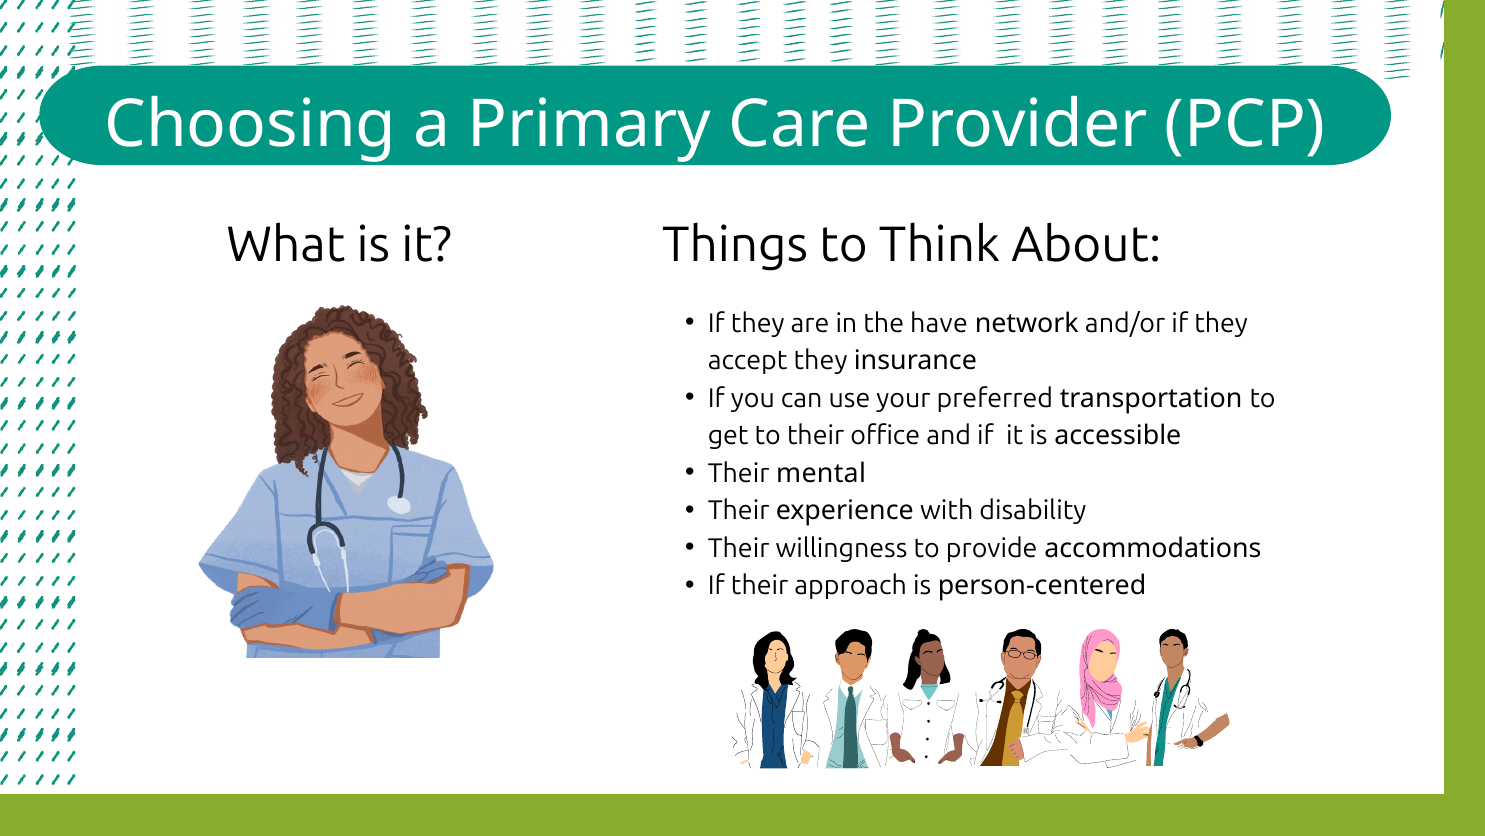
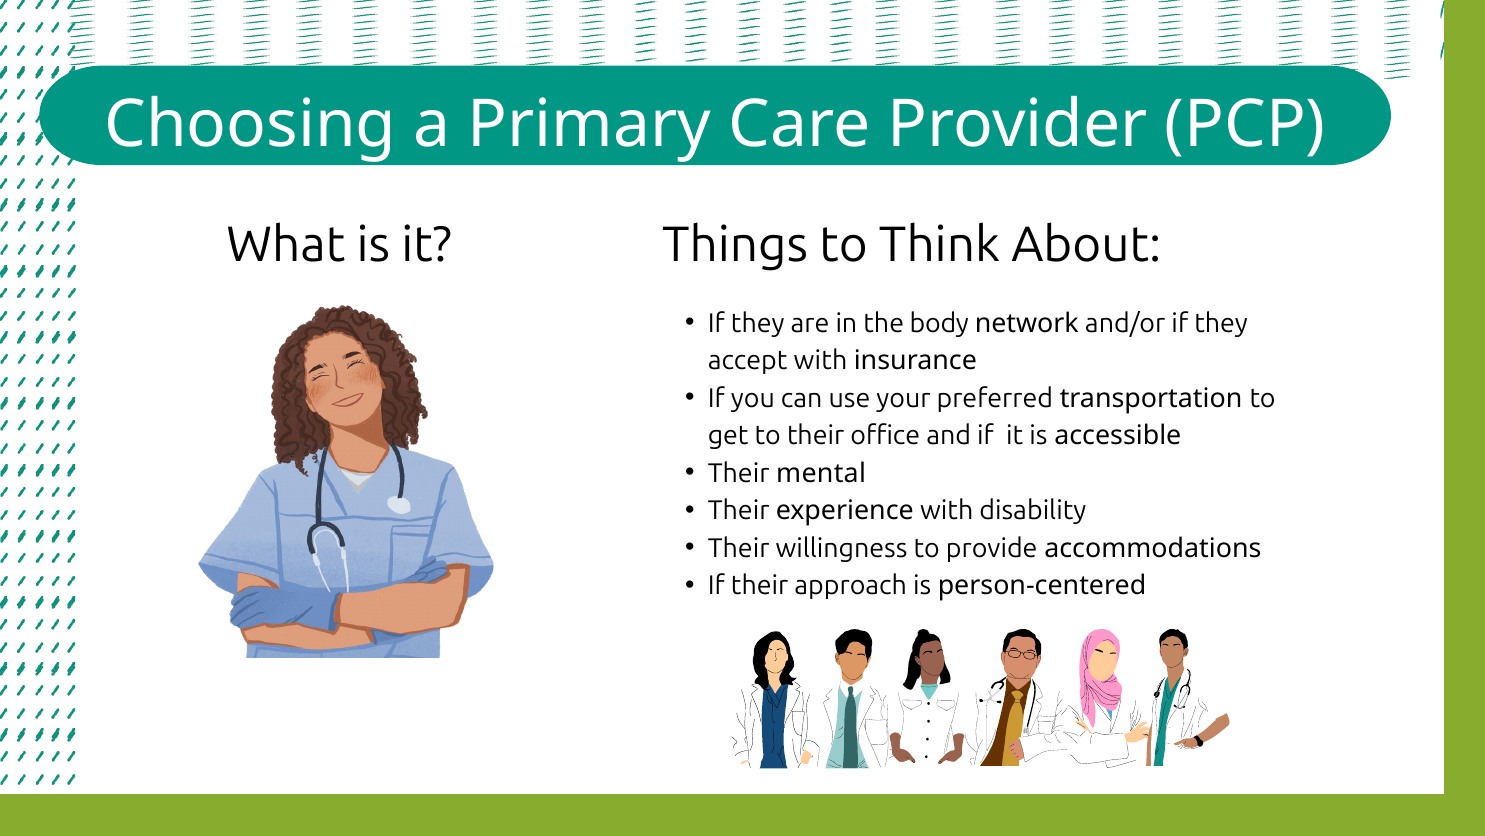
have: have -> body
accept they: they -> with
